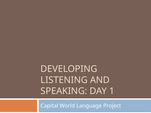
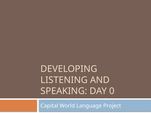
1: 1 -> 0
